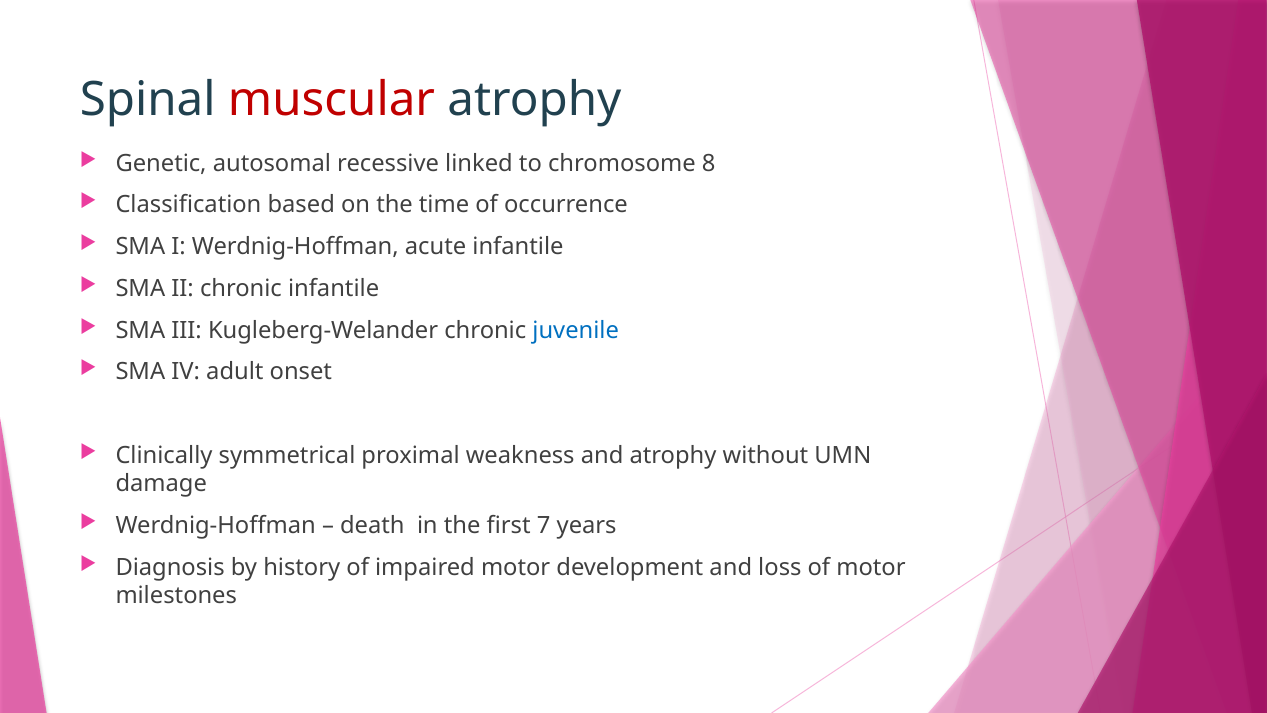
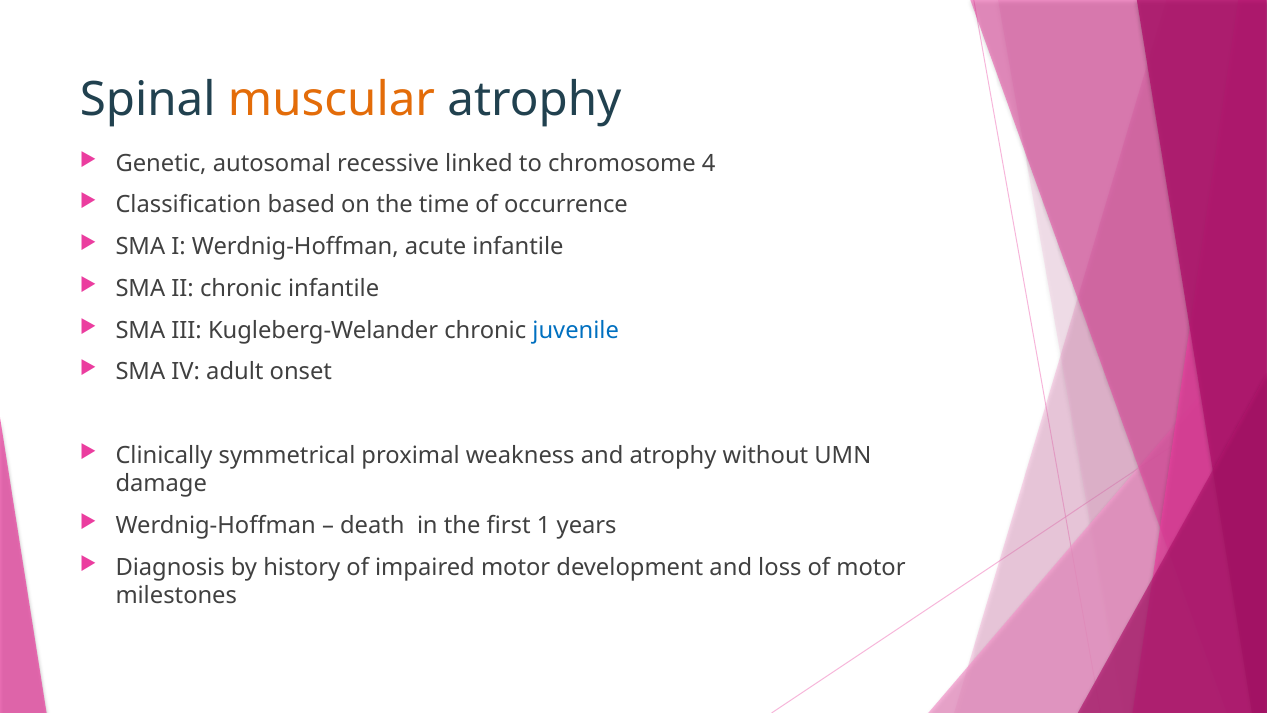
muscular colour: red -> orange
8: 8 -> 4
7: 7 -> 1
